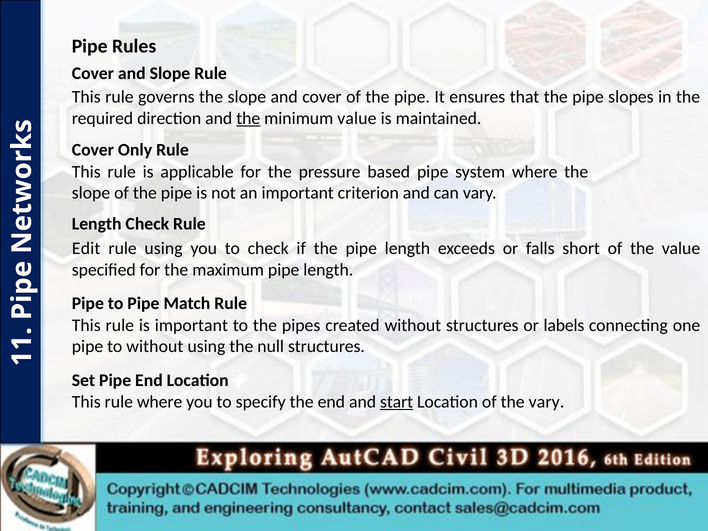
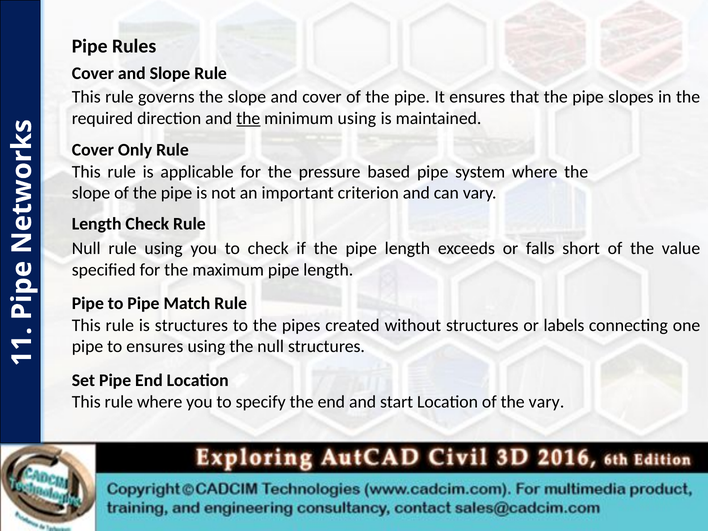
minimum value: value -> using
Edit at (86, 248): Edit -> Null
is important: important -> structures
to without: without -> ensures
start underline: present -> none
